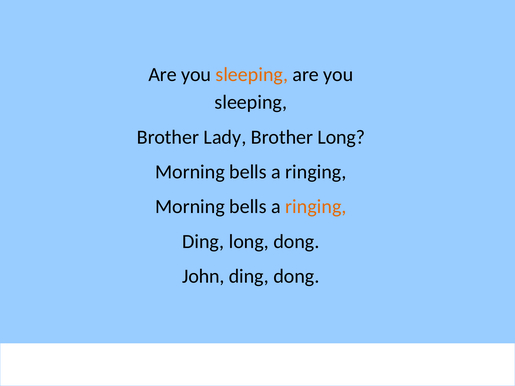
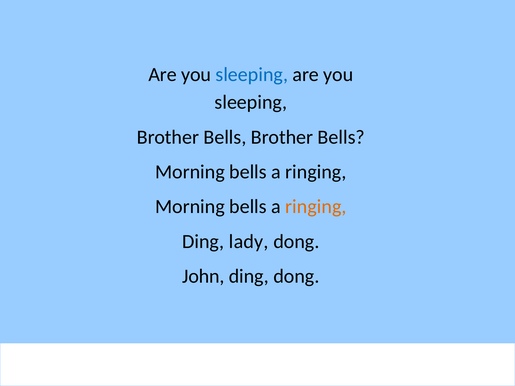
sleeping at (252, 75) colour: orange -> blue
Lady at (225, 137): Lady -> Bells
Long at (341, 137): Long -> Bells
Ding long: long -> lady
